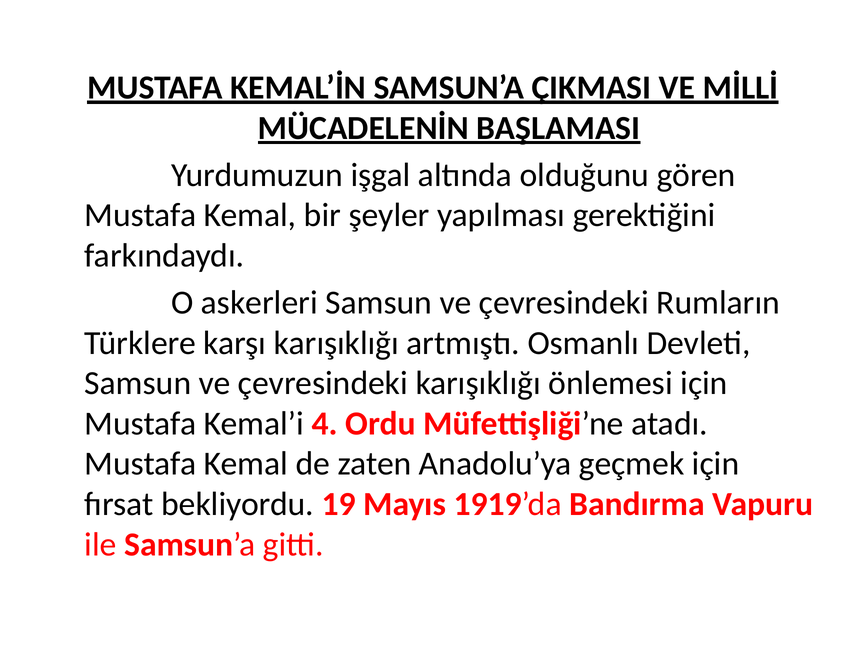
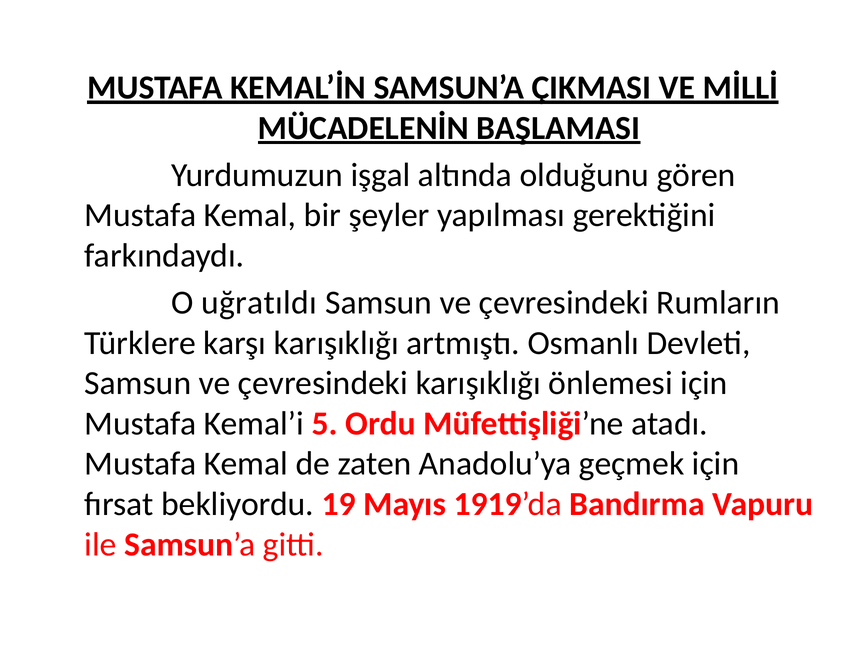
askerleri: askerleri -> uğratıldı
4: 4 -> 5
